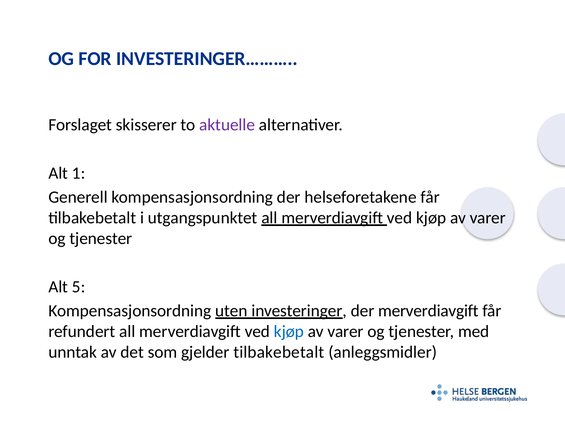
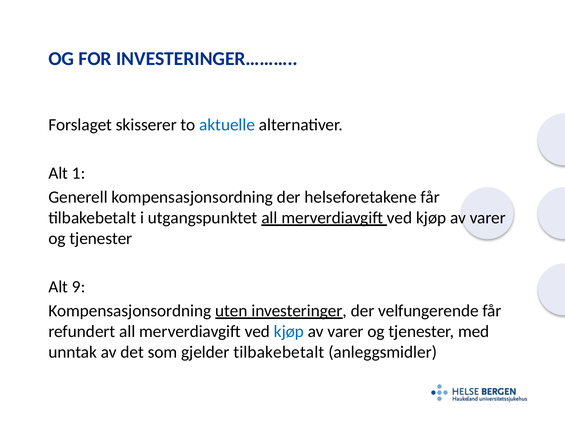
aktuelle colour: purple -> blue
5: 5 -> 9
der merverdiavgift: merverdiavgift -> velfungerende
